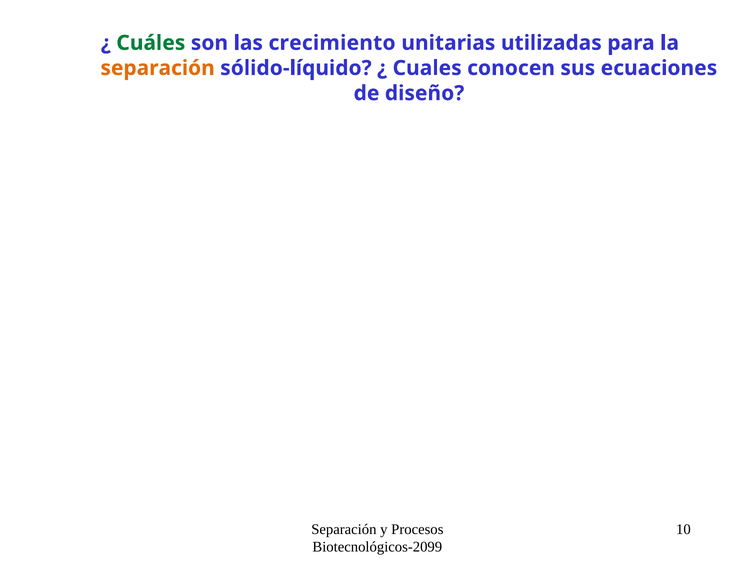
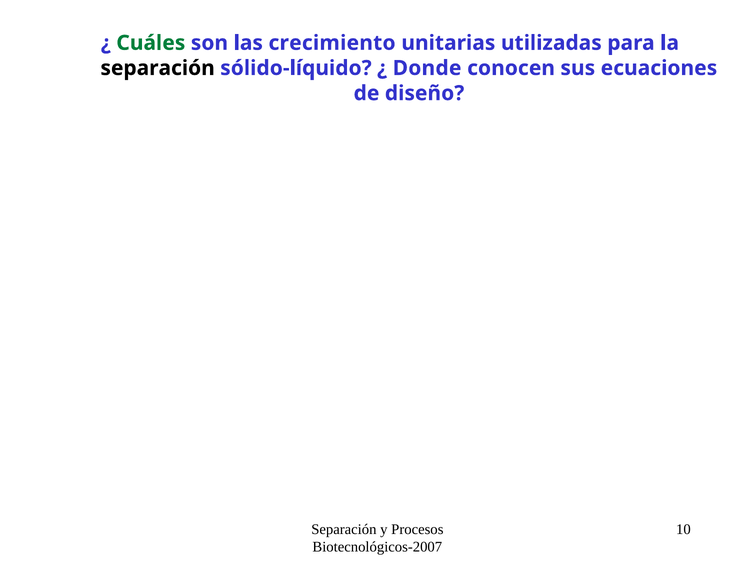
separación at (158, 68) colour: orange -> black
Cuales: Cuales -> Donde
Biotecnológicos-2099: Biotecnológicos-2099 -> Biotecnológicos-2007
